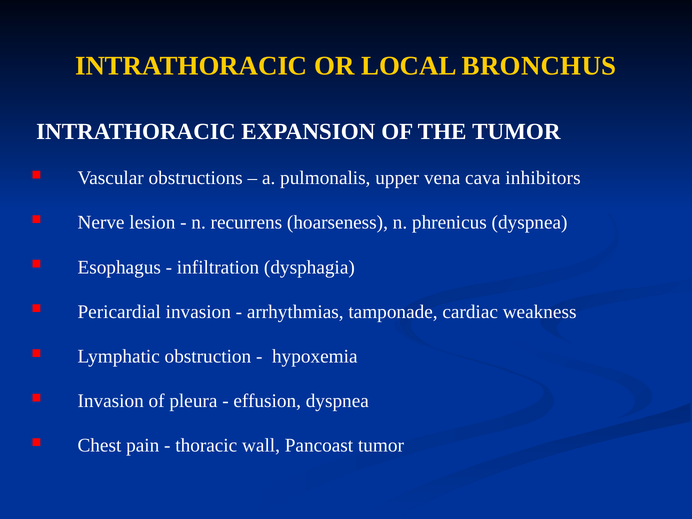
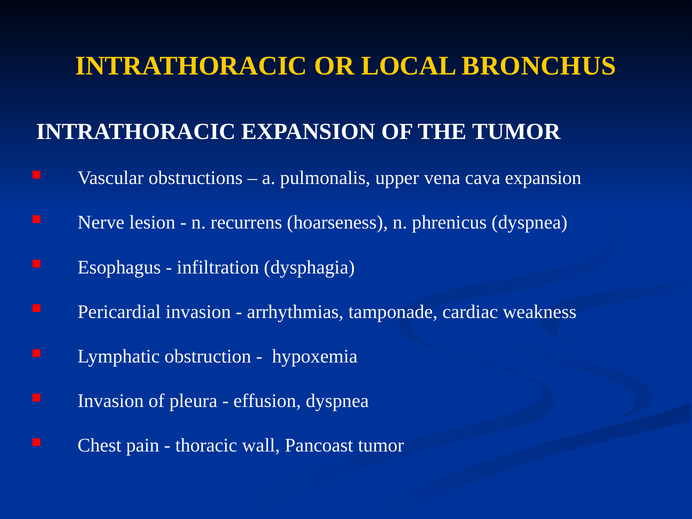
cava inhibitors: inhibitors -> expansion
